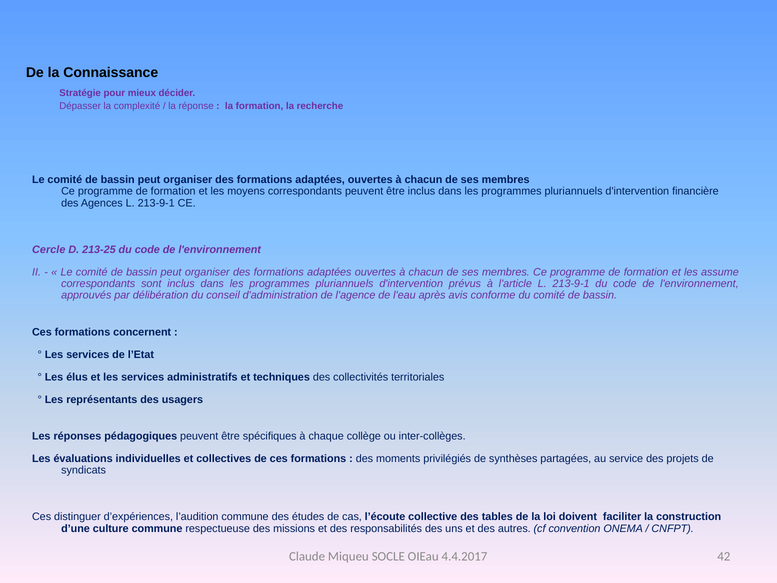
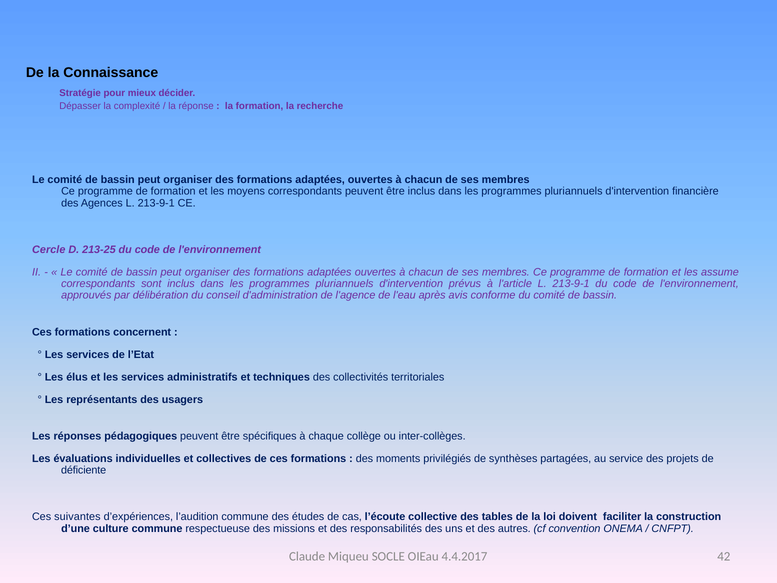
syndicats: syndicats -> déficiente
distinguer: distinguer -> suivantes
